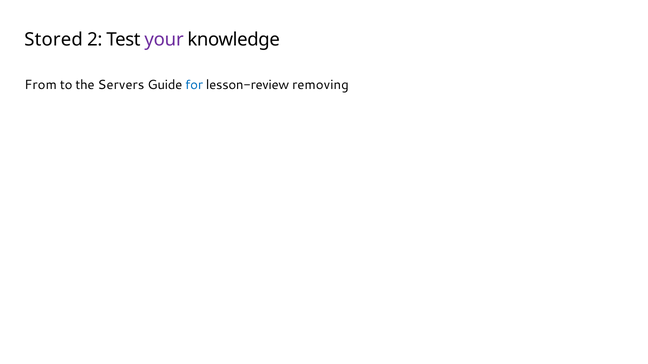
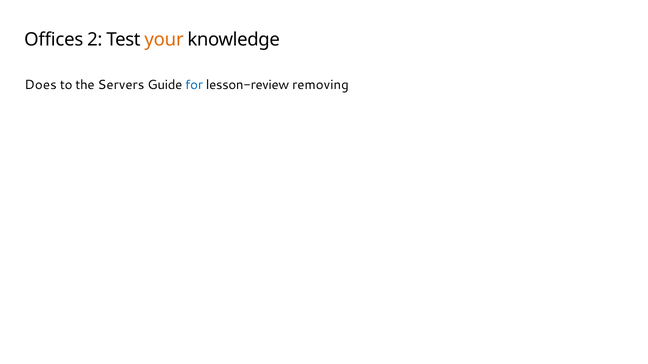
Stored: Stored -> Offices
your colour: purple -> orange
From: From -> Does
